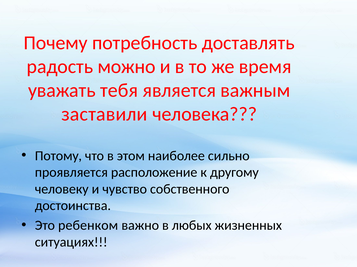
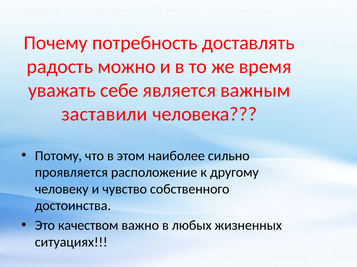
тебя: тебя -> себе
ребенком: ребенком -> качеством
